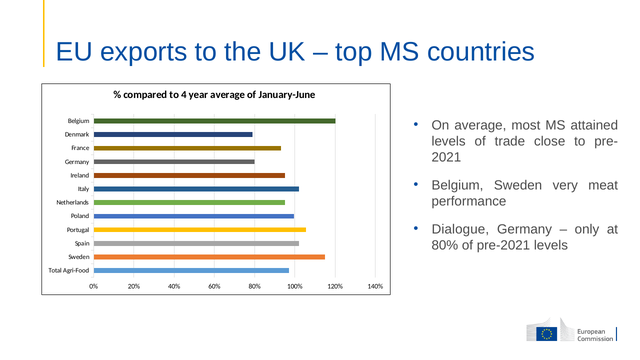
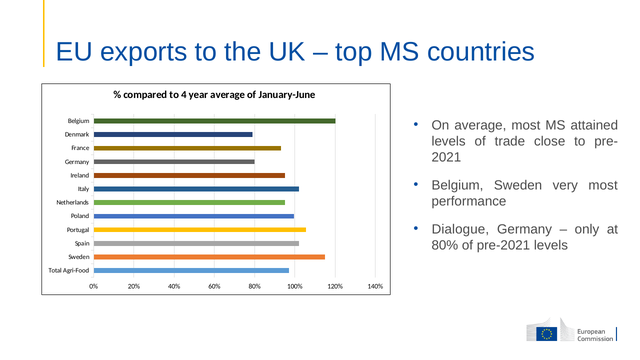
very meat: meat -> most
